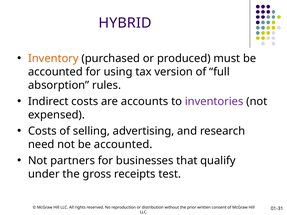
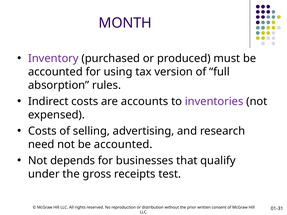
HYBRID: HYBRID -> MONTH
Inventory colour: orange -> purple
partners: partners -> depends
